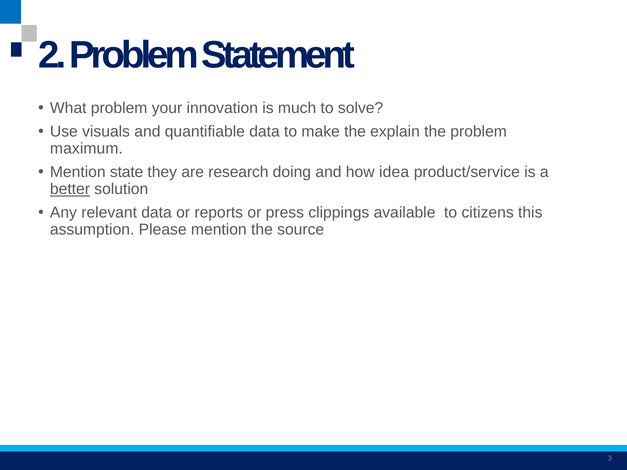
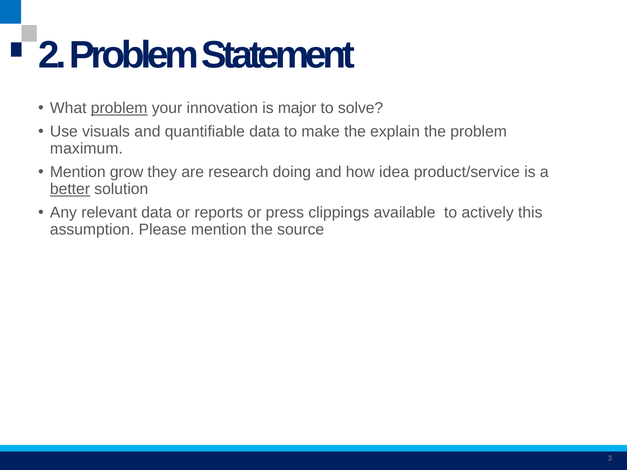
problem at (119, 108) underline: none -> present
much: much -> major
state: state -> grow
citizens: citizens -> actively
